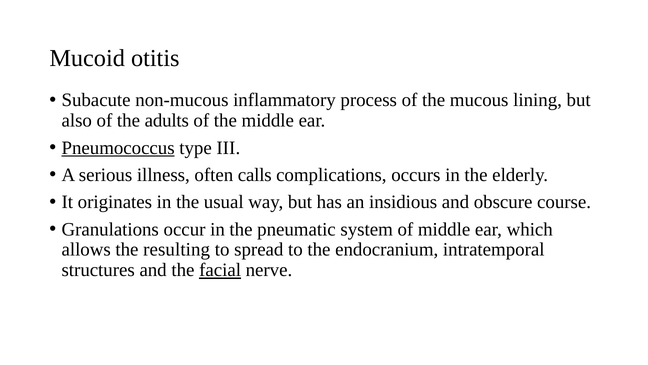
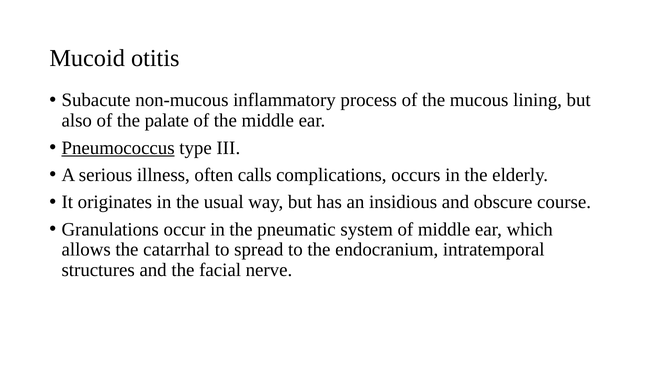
adults: adults -> palate
resulting: resulting -> catarrhal
facial underline: present -> none
